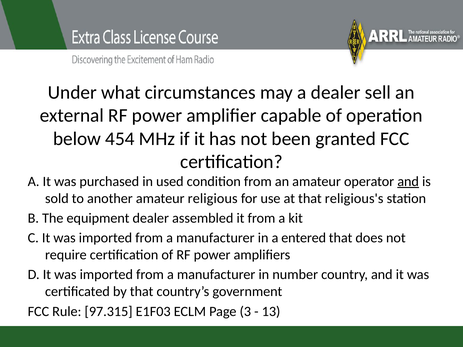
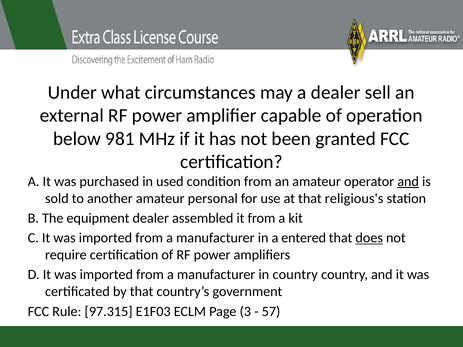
454: 454 -> 981
religious: religious -> personal
does underline: none -> present
in number: number -> country
13: 13 -> 57
